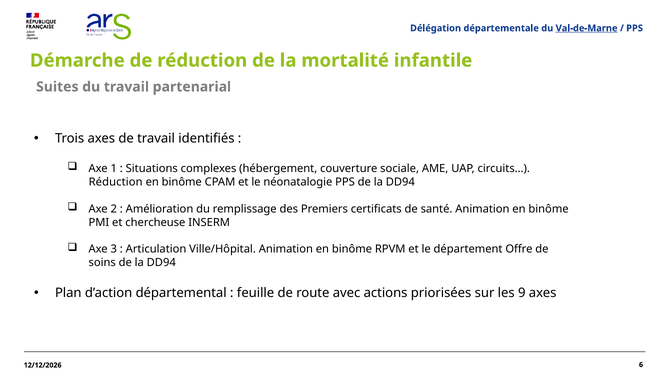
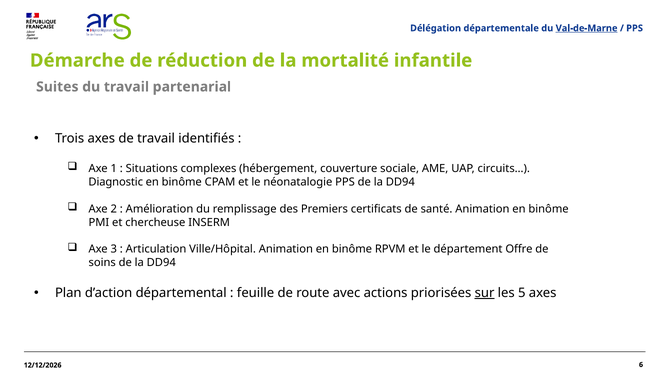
Réduction at (116, 182): Réduction -> Diagnostic
sur underline: none -> present
9: 9 -> 5
